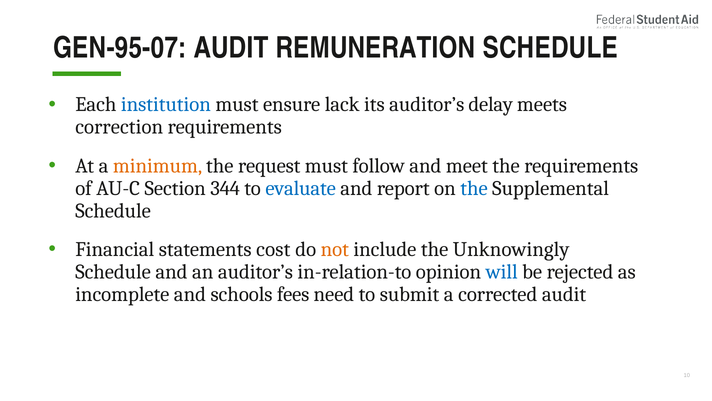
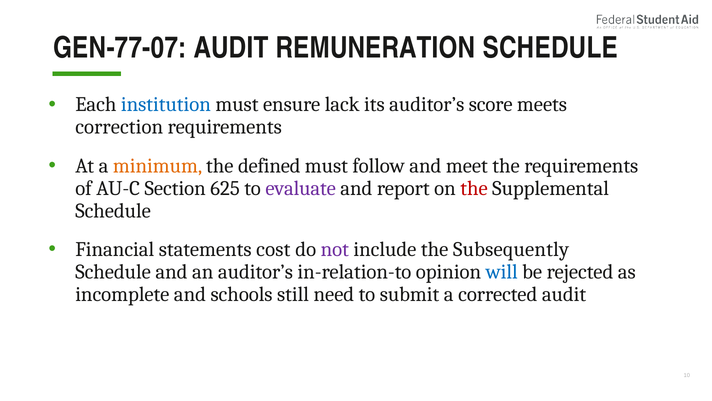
GEN-95-07: GEN-95-07 -> GEN-77-07
delay: delay -> score
request: request -> defined
344: 344 -> 625
evaluate colour: blue -> purple
the at (474, 188) colour: blue -> red
not colour: orange -> purple
Unknowingly: Unknowingly -> Subsequently
fees: fees -> still
